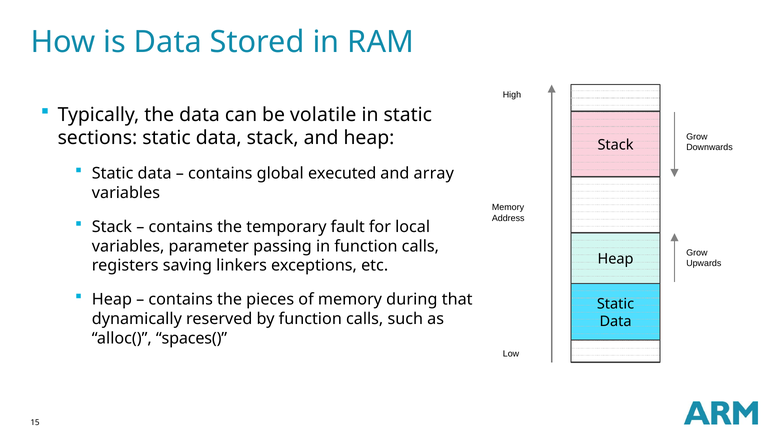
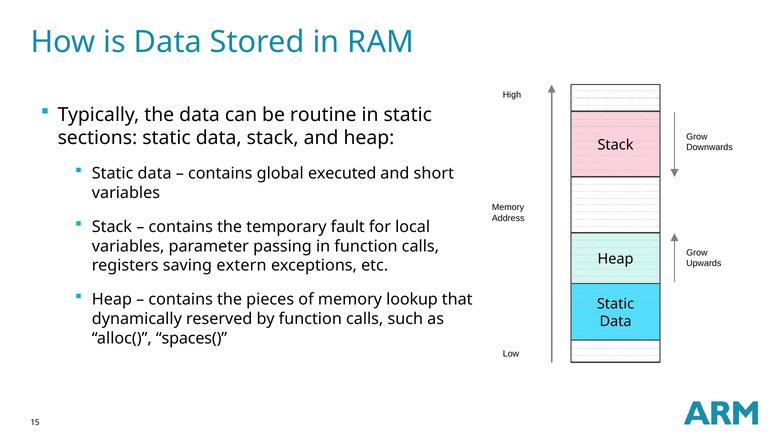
volatile: volatile -> routine
array: array -> short
linkers: linkers -> extern
during: during -> lookup
